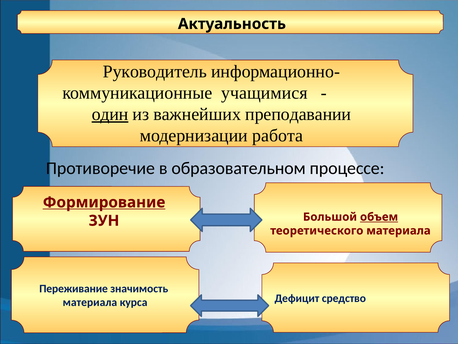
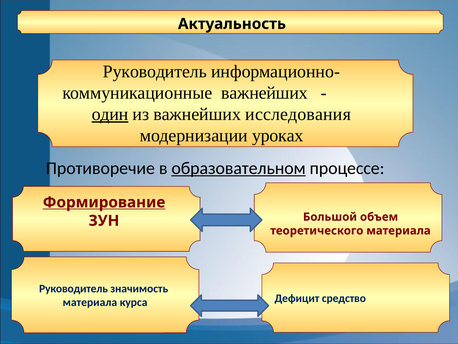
учащимися at (264, 93): учащимися -> важнейших
преподавании: преподавании -> исследования
работа: работа -> уроках
образовательном underline: none -> present
объем underline: present -> none
Переживание at (74, 288): Переживание -> Руководитель
